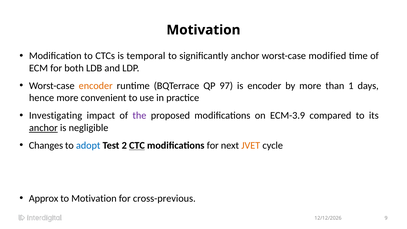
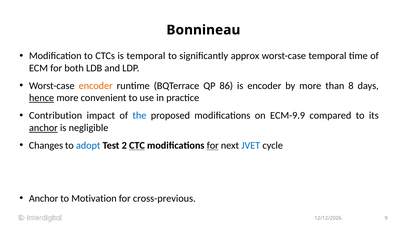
Motivation at (203, 30): Motivation -> Bonnineau
significantly anchor: anchor -> approx
worst-case modified: modified -> temporal
97: 97 -> 86
1: 1 -> 8
hence underline: none -> present
Investigating: Investigating -> Contribution
the colour: purple -> blue
ECM-3.9: ECM-3.9 -> ECM-9.9
for at (213, 145) underline: none -> present
JVET colour: orange -> blue
Approx at (44, 198): Approx -> Anchor
